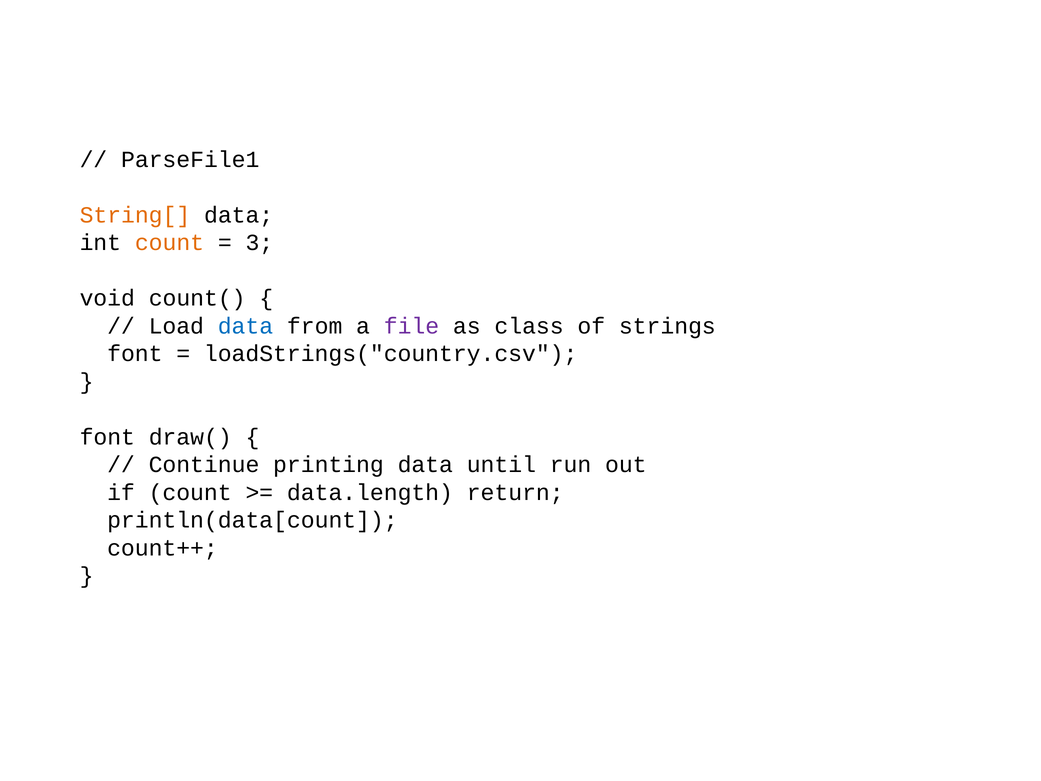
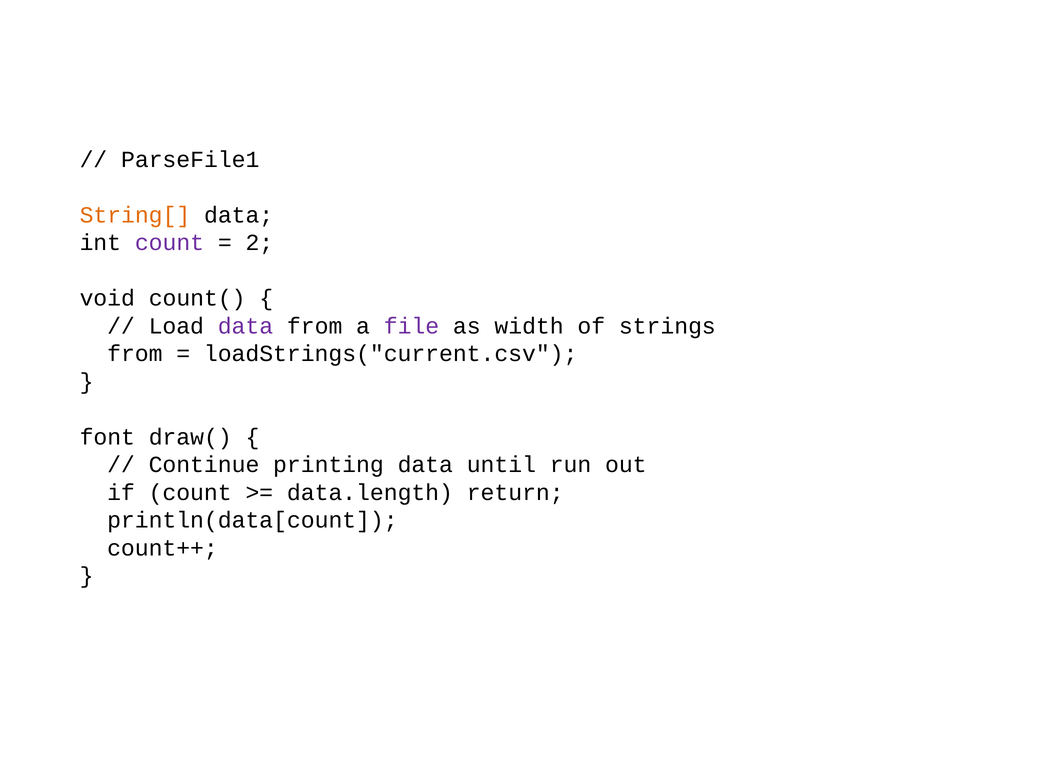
count at (170, 243) colour: orange -> purple
3: 3 -> 2
data at (245, 326) colour: blue -> purple
class: class -> width
font at (135, 354): font -> from
loadStrings("country.csv: loadStrings("country.csv -> loadStrings("current.csv
